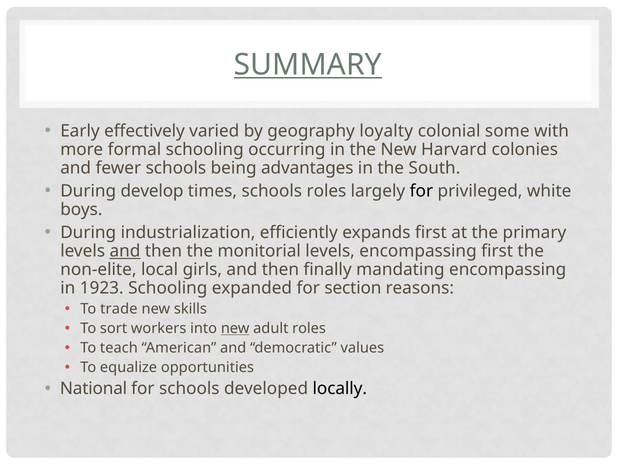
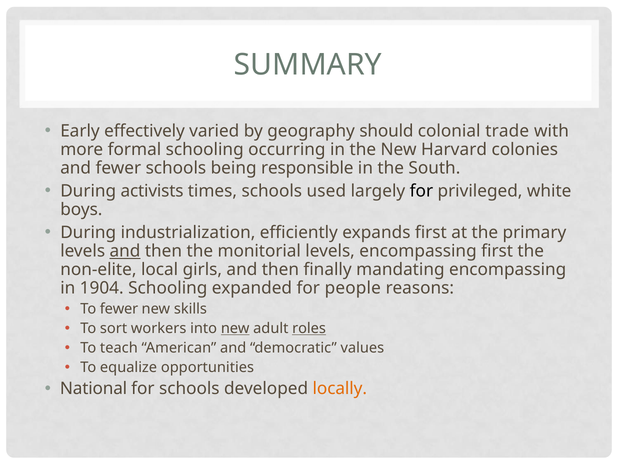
SUMMARY underline: present -> none
loyalty: loyalty -> should
some: some -> trade
advantages: advantages -> responsible
develop: develop -> activists
schools roles: roles -> used
1923: 1923 -> 1904
section: section -> people
To trade: trade -> fewer
roles at (309, 328) underline: none -> present
locally colour: black -> orange
